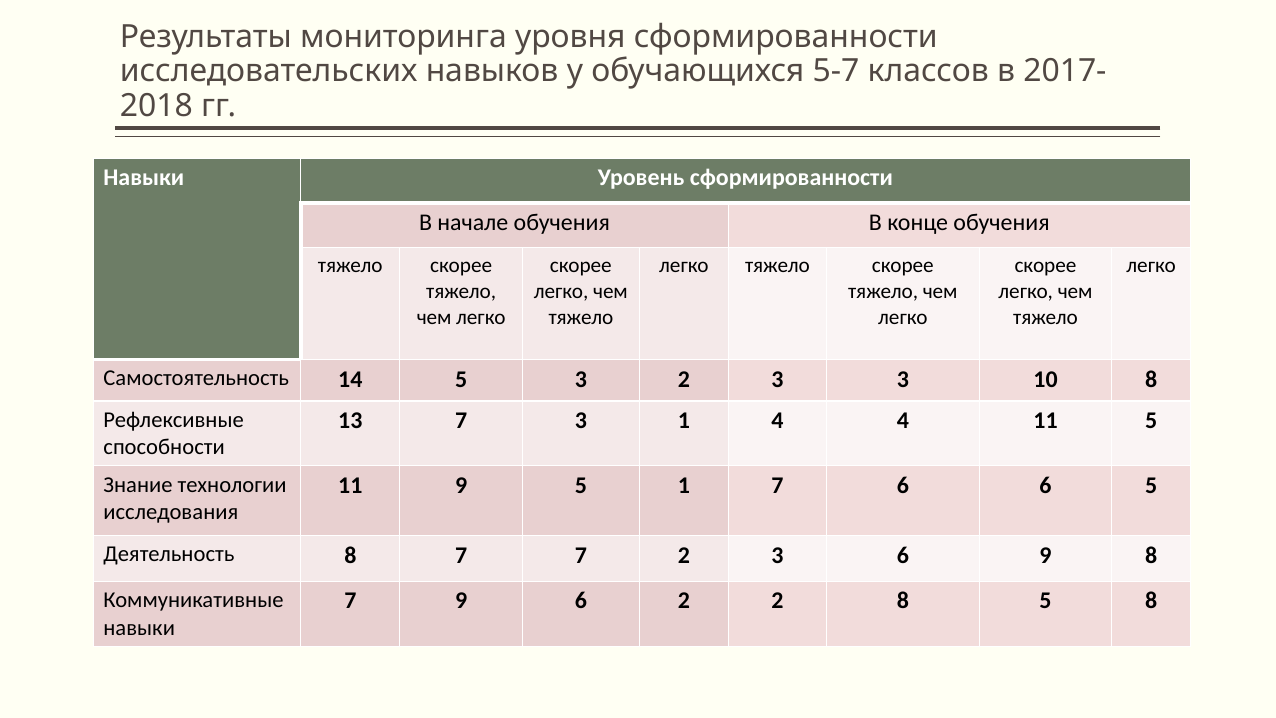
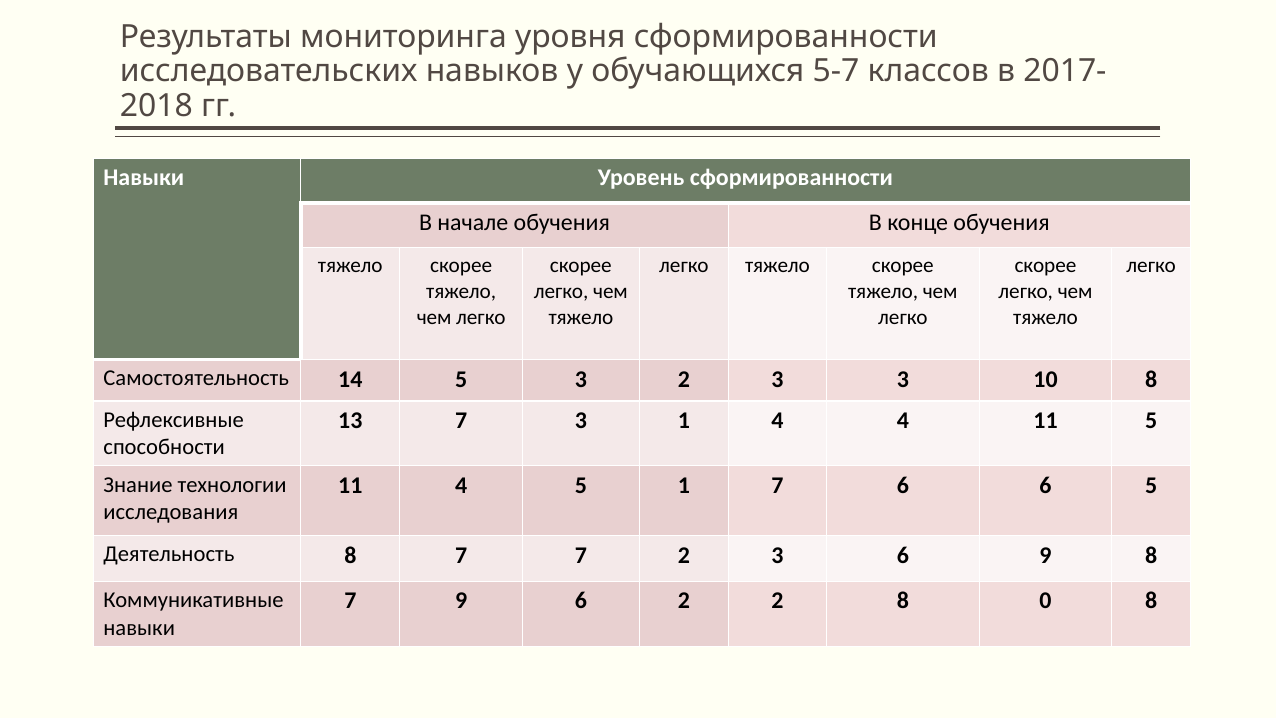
11 9: 9 -> 4
8 5: 5 -> 0
